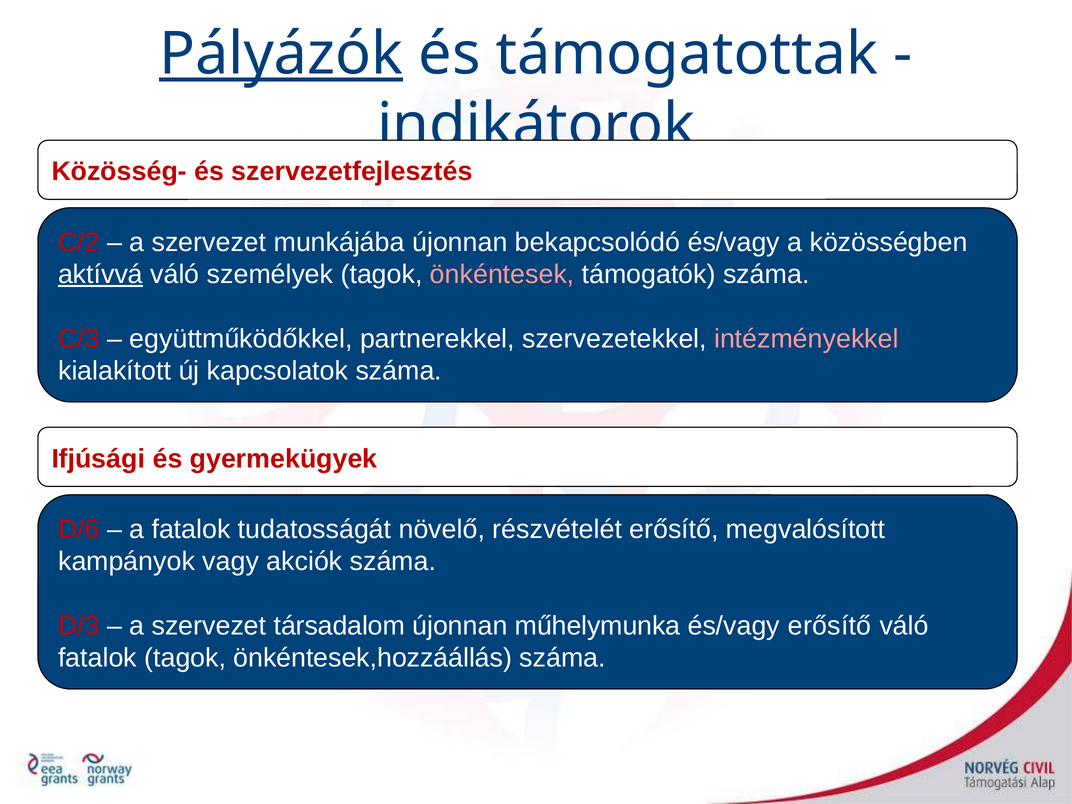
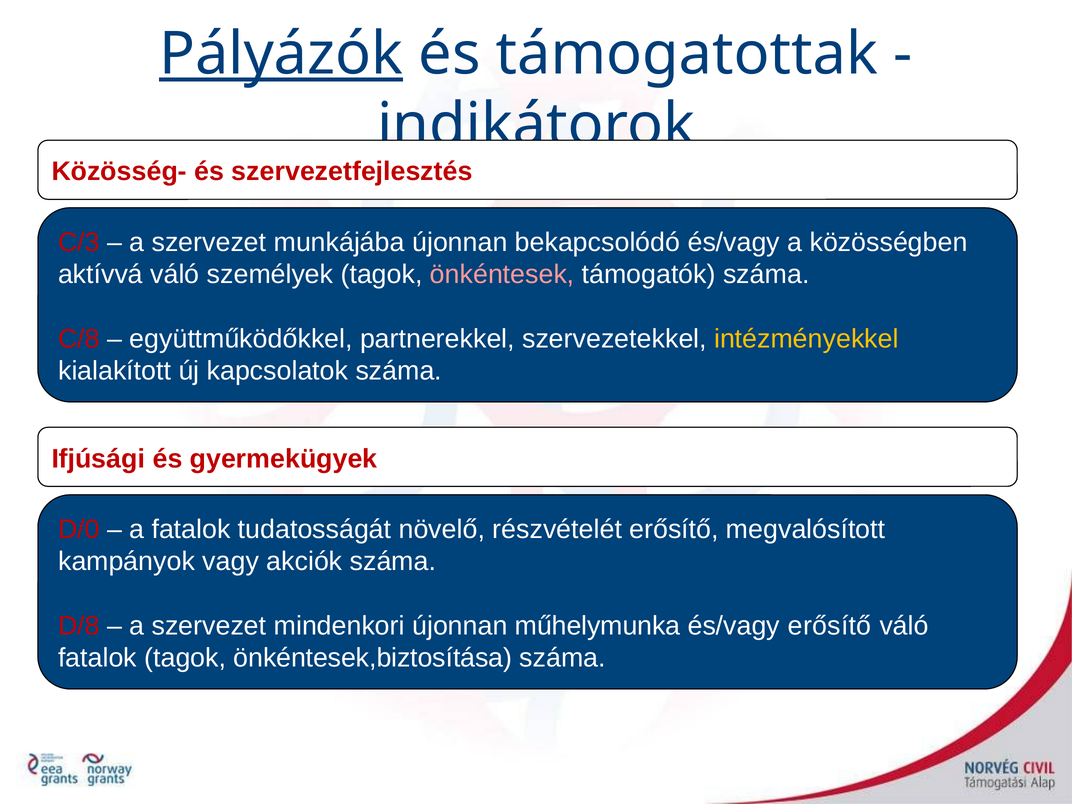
C/2: C/2 -> C/3
aktívvá underline: present -> none
C/3: C/3 -> C/8
intézményekkel colour: pink -> yellow
D/6: D/6 -> D/0
D/3: D/3 -> D/8
társadalom: társadalom -> mindenkori
önkéntesek,hozzáállás: önkéntesek,hozzáállás -> önkéntesek,biztosítása
